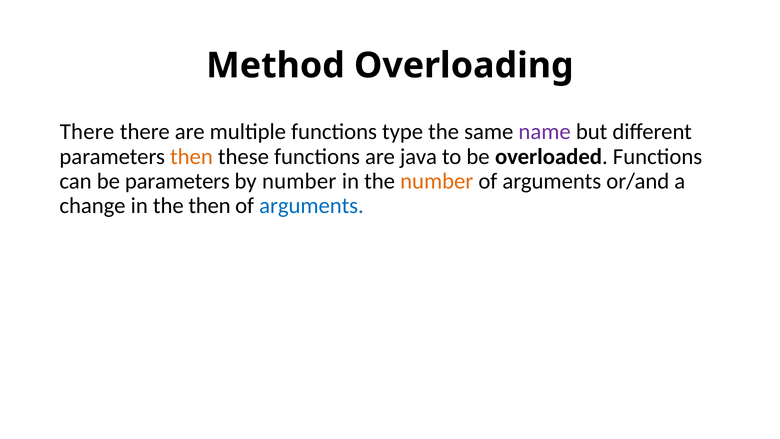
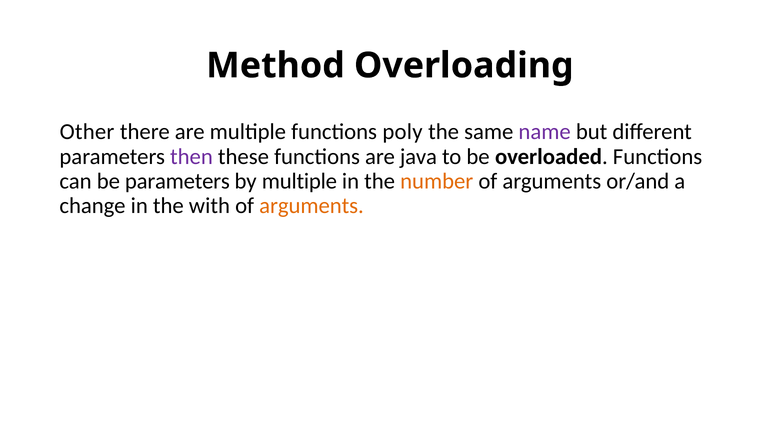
There at (87, 132): There -> Other
type: type -> poly
then at (191, 156) colour: orange -> purple
by number: number -> multiple
the then: then -> with
arguments at (311, 206) colour: blue -> orange
